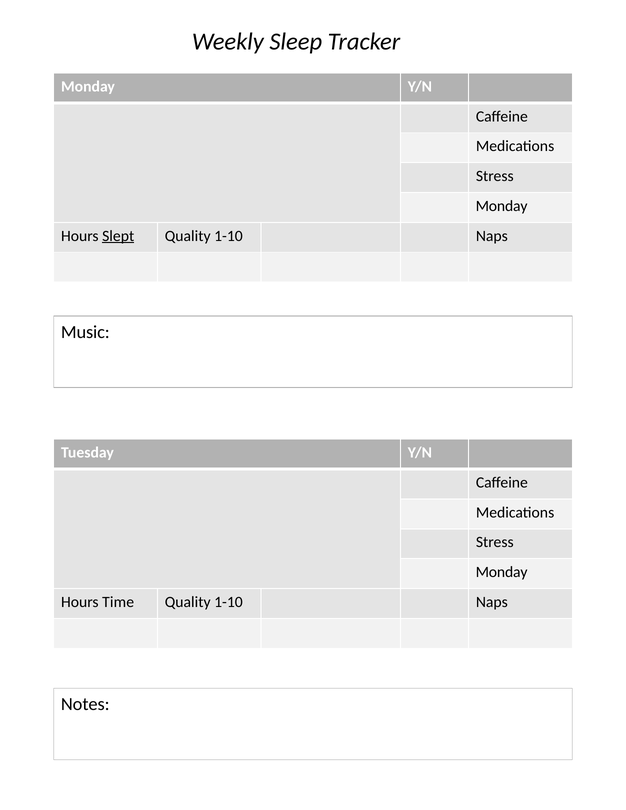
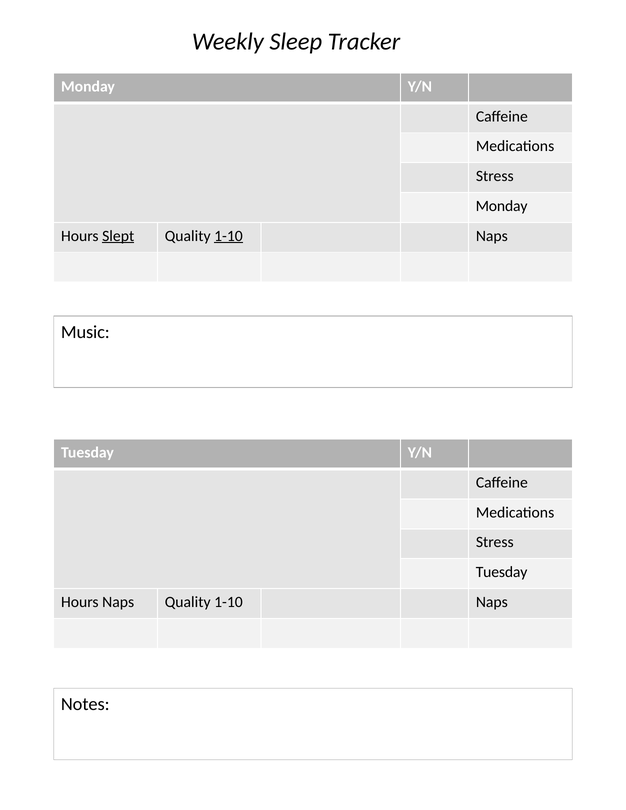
1-10 at (228, 236) underline: none -> present
Monday at (502, 572): Monday -> Tuesday
Hours Time: Time -> Naps
